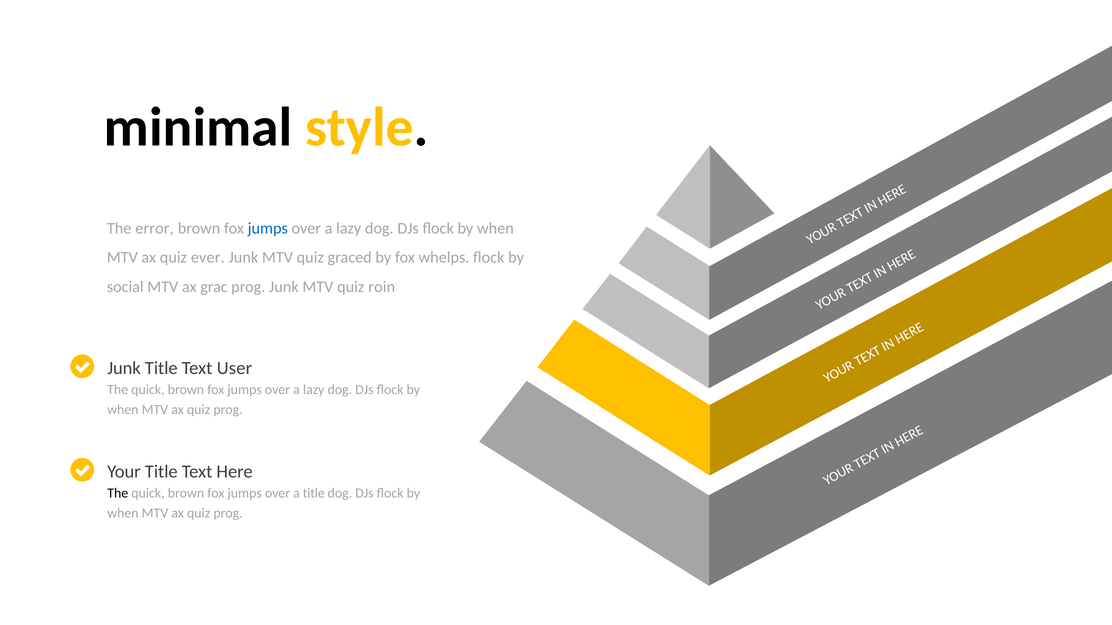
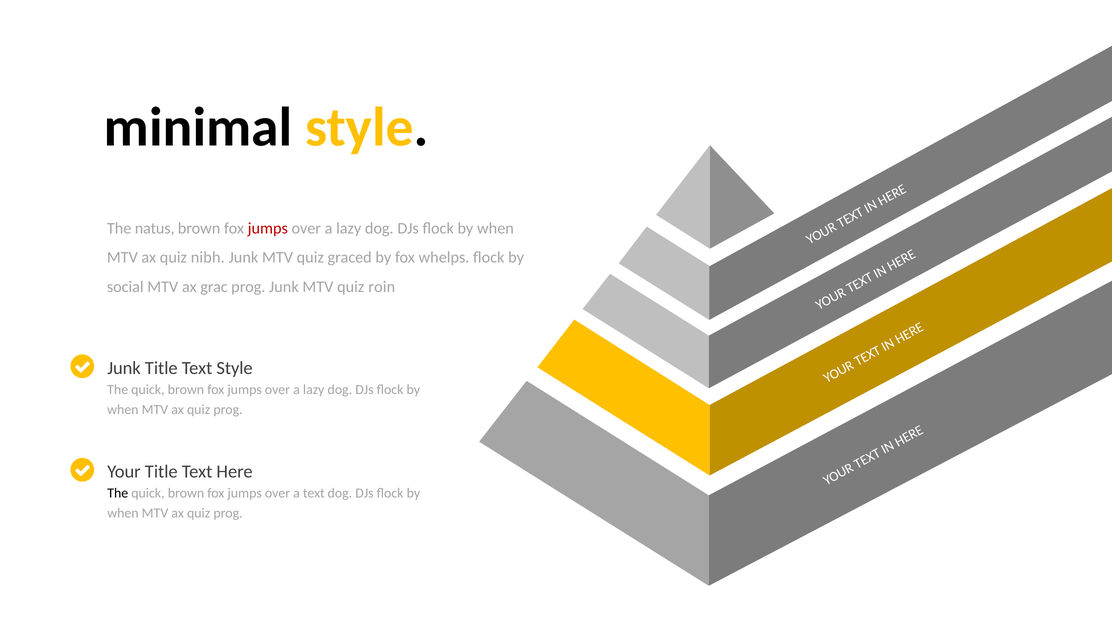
error: error -> natus
jumps at (268, 229) colour: blue -> red
ever: ever -> nibh
Text User: User -> Style
a title: title -> text
